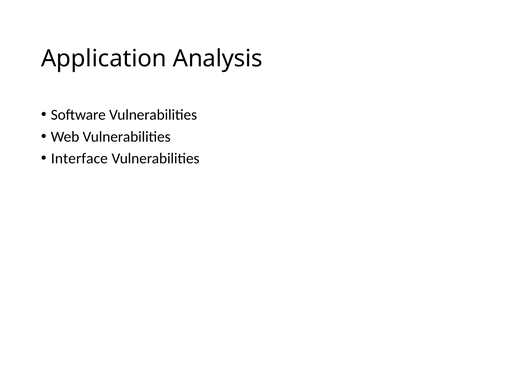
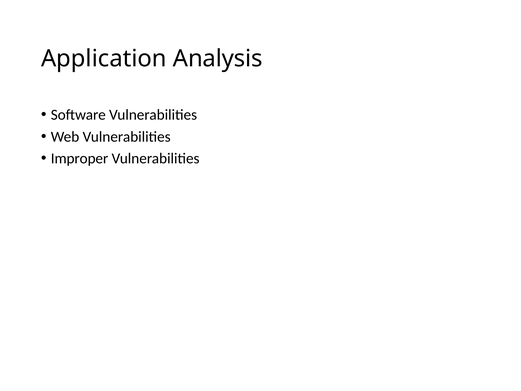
Interface: Interface -> Improper
